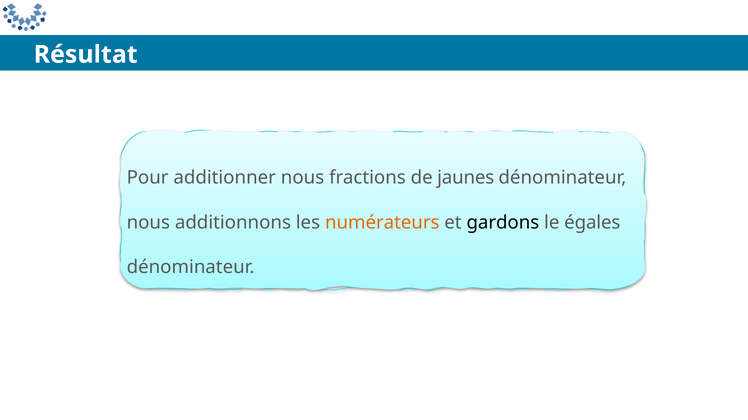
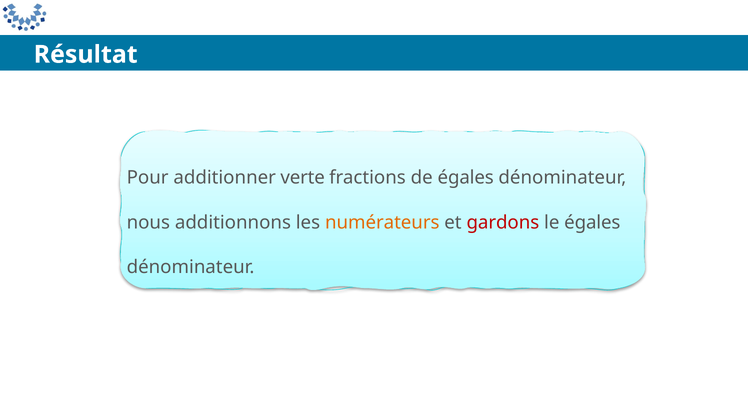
additionner nous: nous -> verte
de jaunes: jaunes -> égales
gardons colour: black -> red
